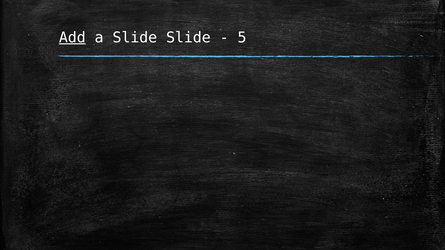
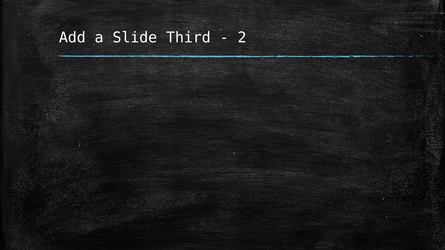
Add underline: present -> none
Slide Slide: Slide -> Third
5: 5 -> 2
